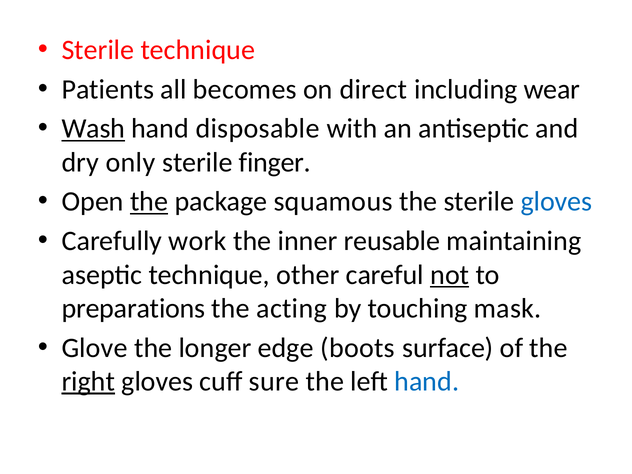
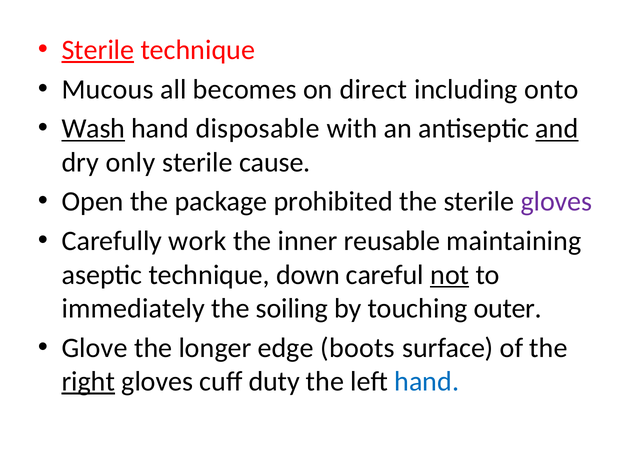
Sterile at (98, 50) underline: none -> present
Patients: Patients -> Mucous
wear: wear -> onto
and underline: none -> present
finger: finger -> cause
the at (149, 202) underline: present -> none
squamous: squamous -> prohibited
gloves at (556, 202) colour: blue -> purple
other: other -> down
preparations: preparations -> immediately
acting: acting -> soiling
mask: mask -> outer
sure: sure -> duty
